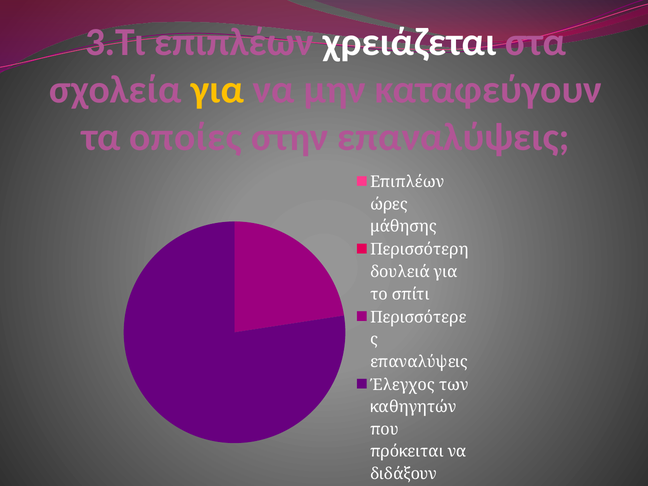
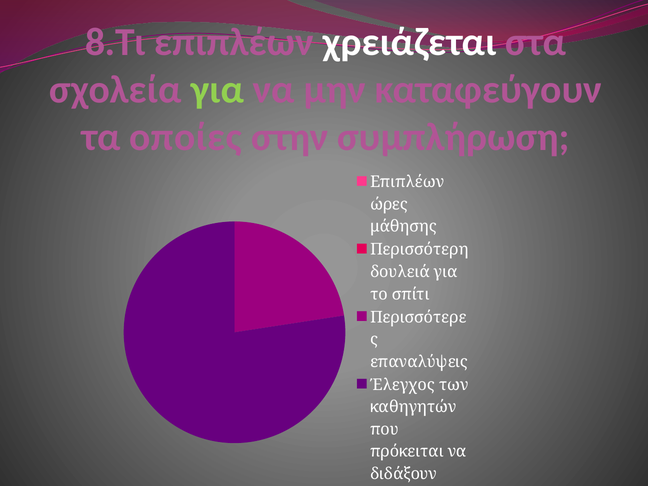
3.Τι: 3.Τι -> 8.Τι
για at (217, 90) colour: yellow -> light green
στην επαναλύψεις: επαναλύψεις -> συμπλήρωση
